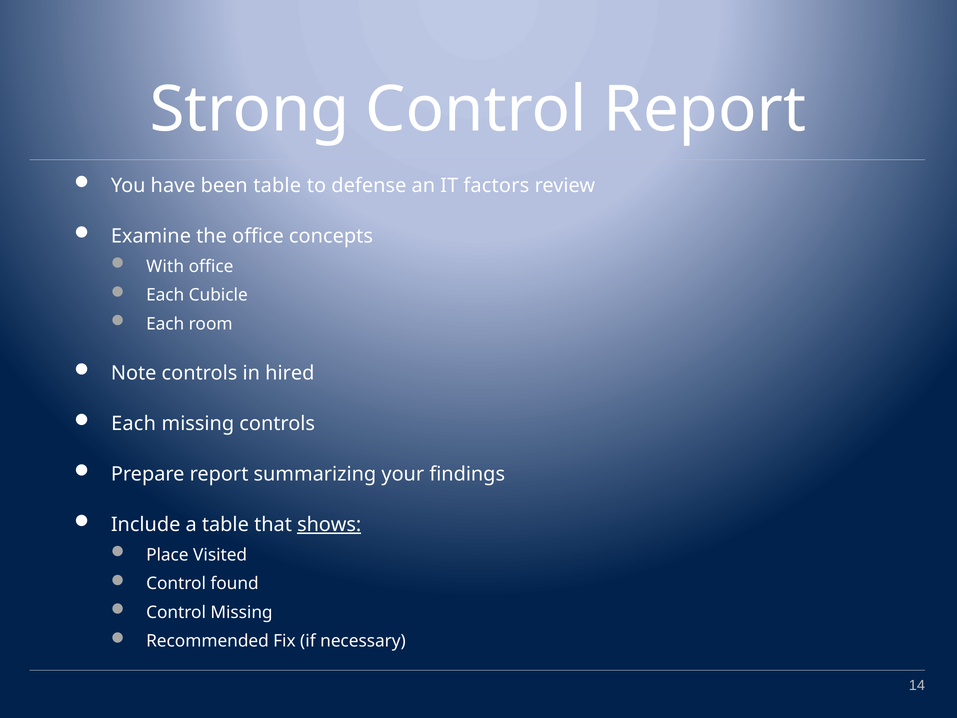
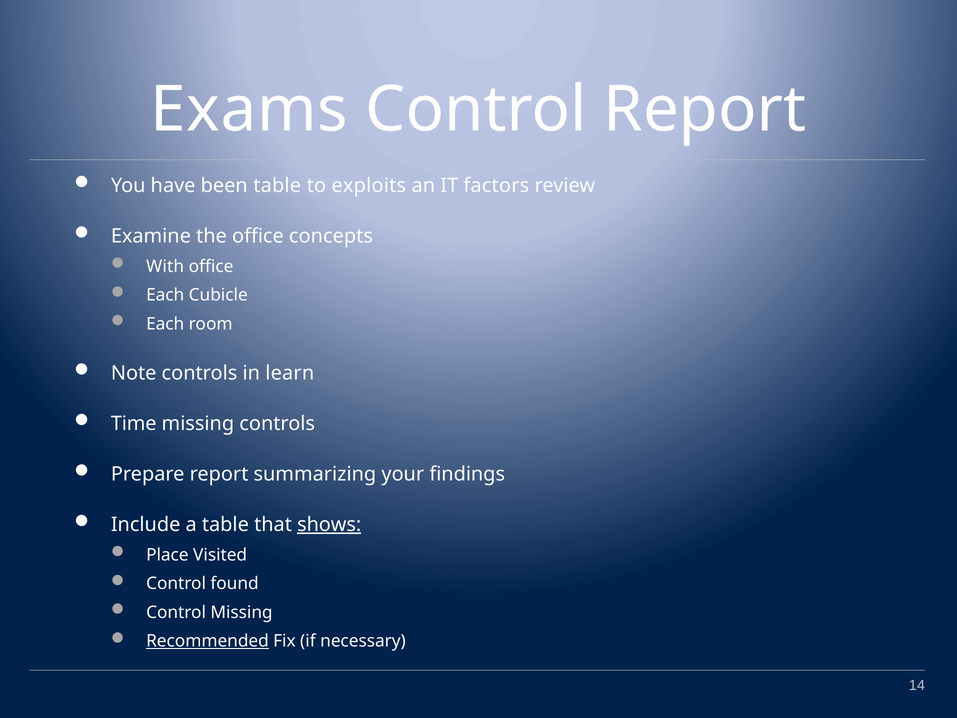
Strong: Strong -> Exams
defense: defense -> exploits
hired: hired -> learn
Each at (134, 423): Each -> Time
Recommended underline: none -> present
